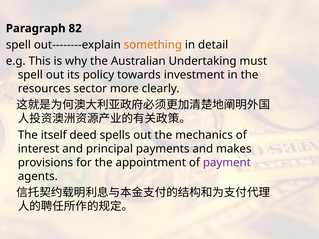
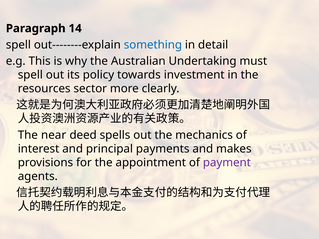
82: 82 -> 14
something colour: orange -> blue
itself: itself -> near
